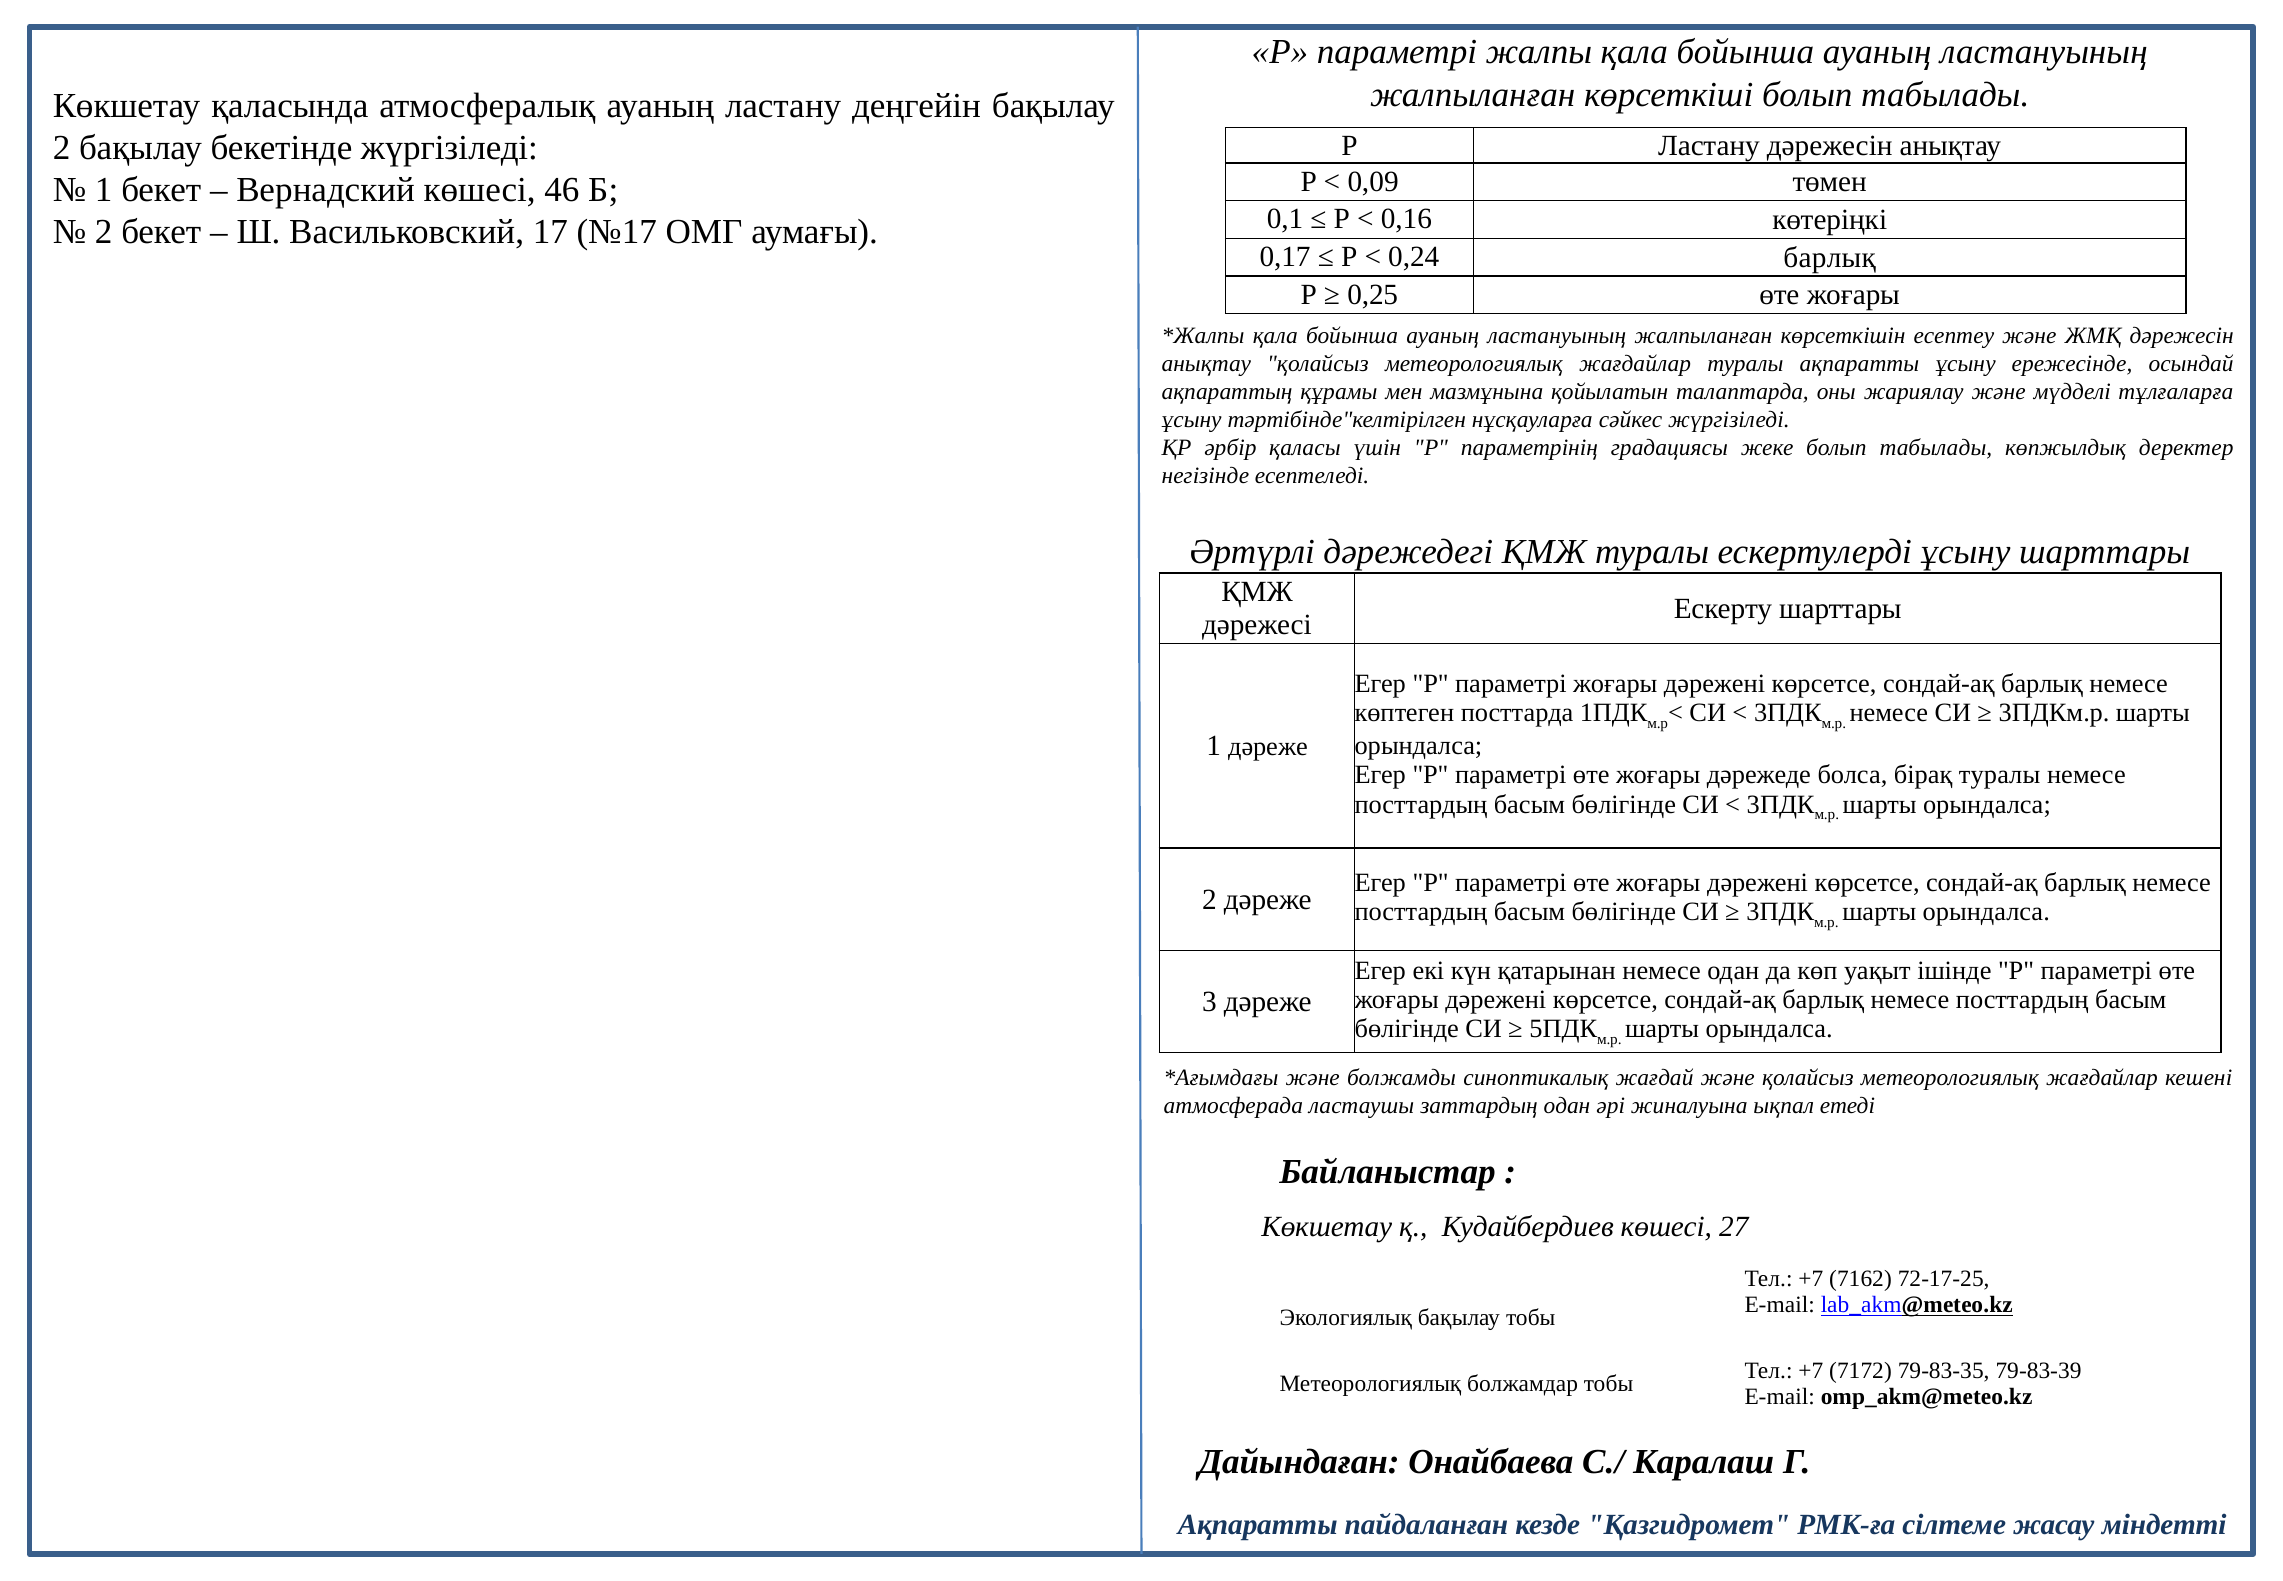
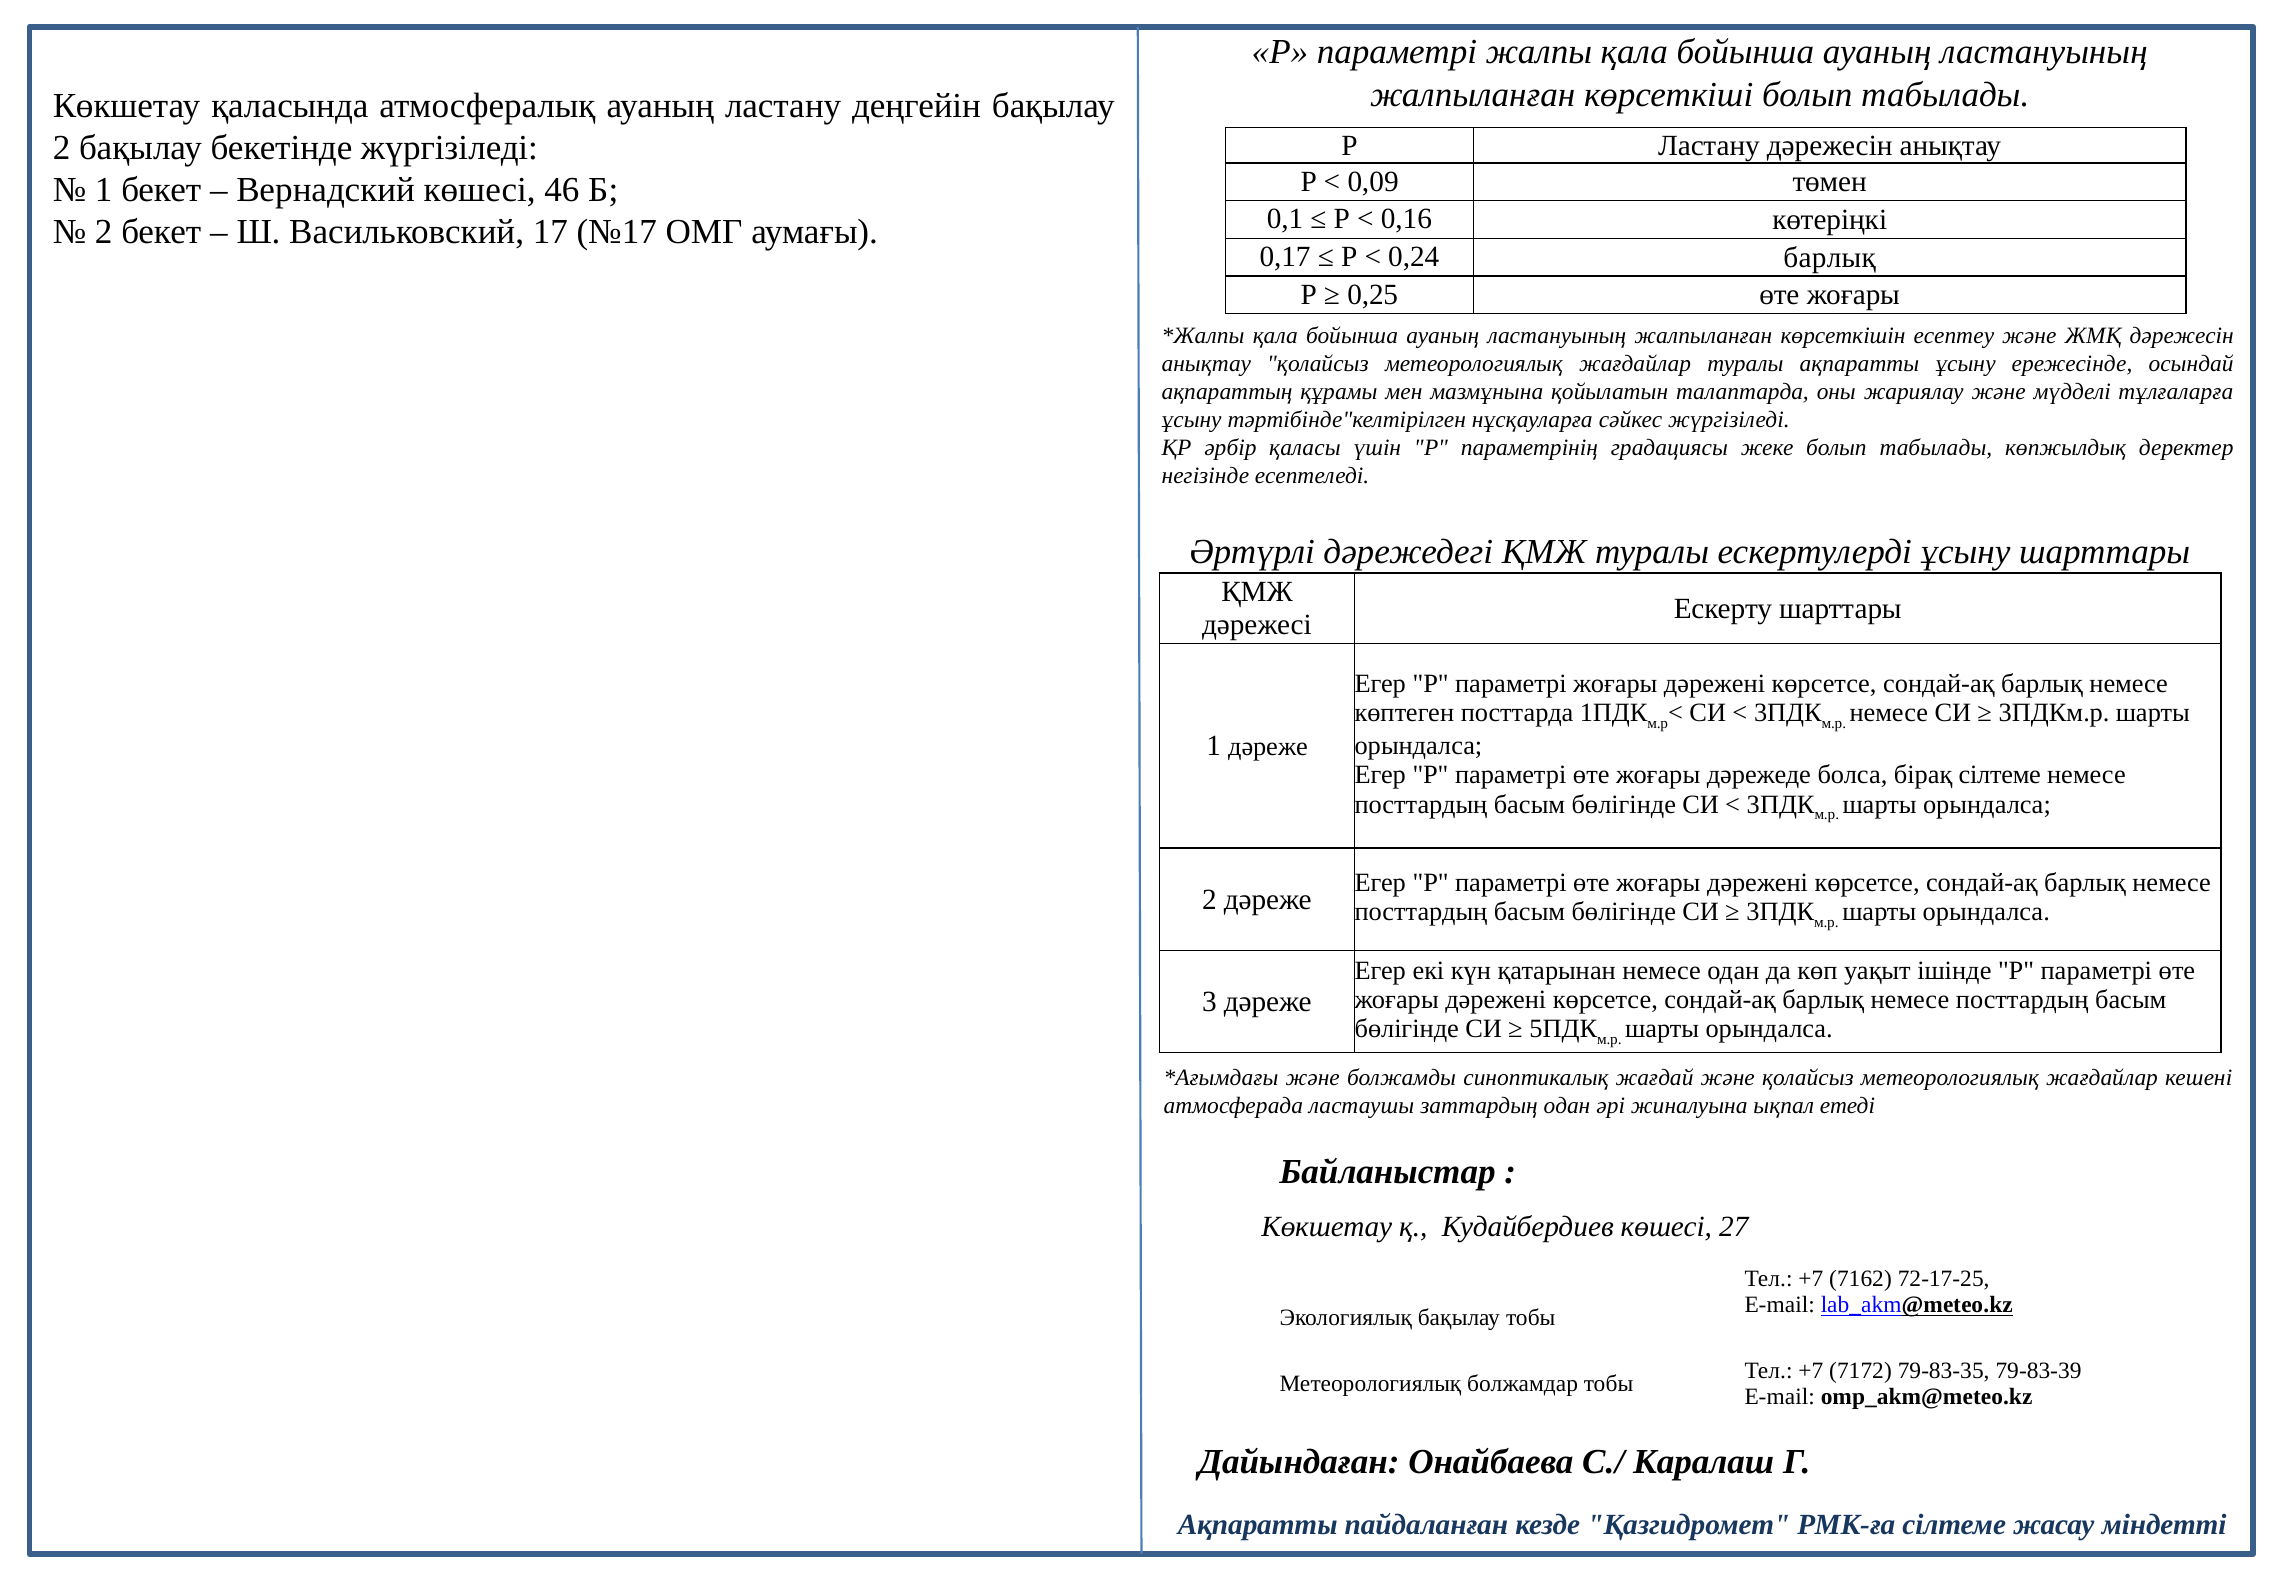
бірақ туралы: туралы -> сілтеме
